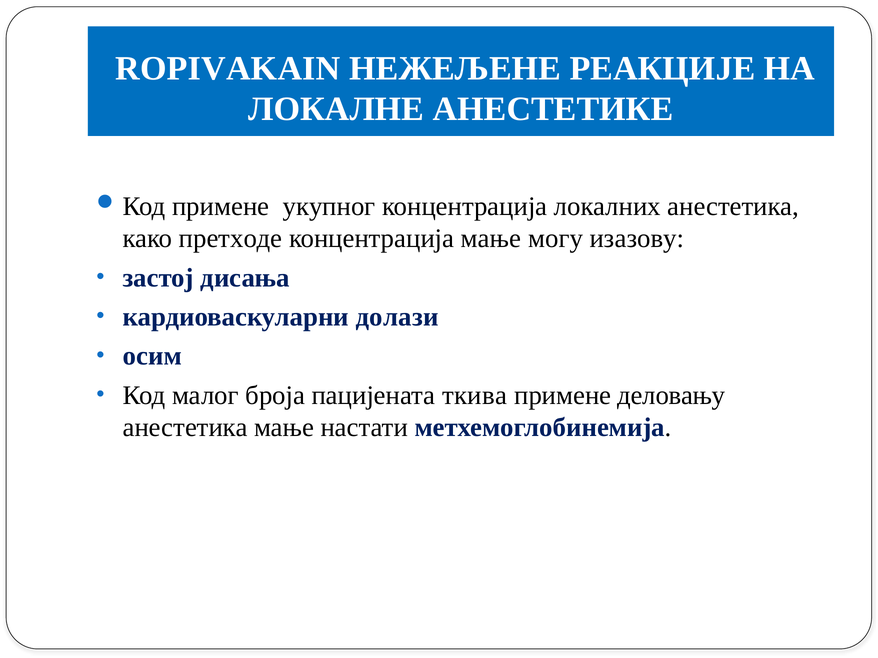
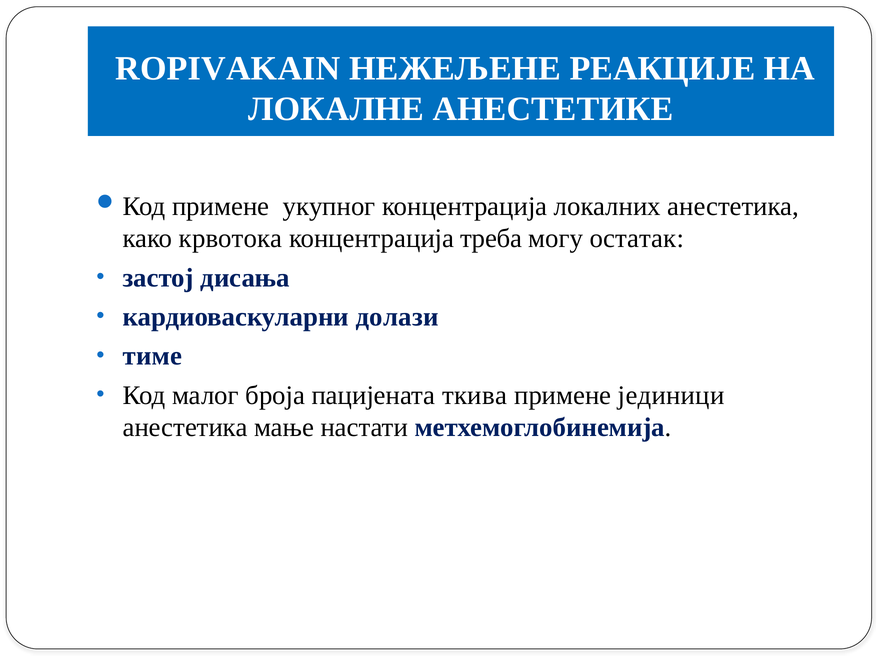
претходе: претходе -> крвотока
концентрација мање: мање -> треба
изазову: изазову -> остатак
осим: осим -> тиме
деловању: деловању -> јединици
